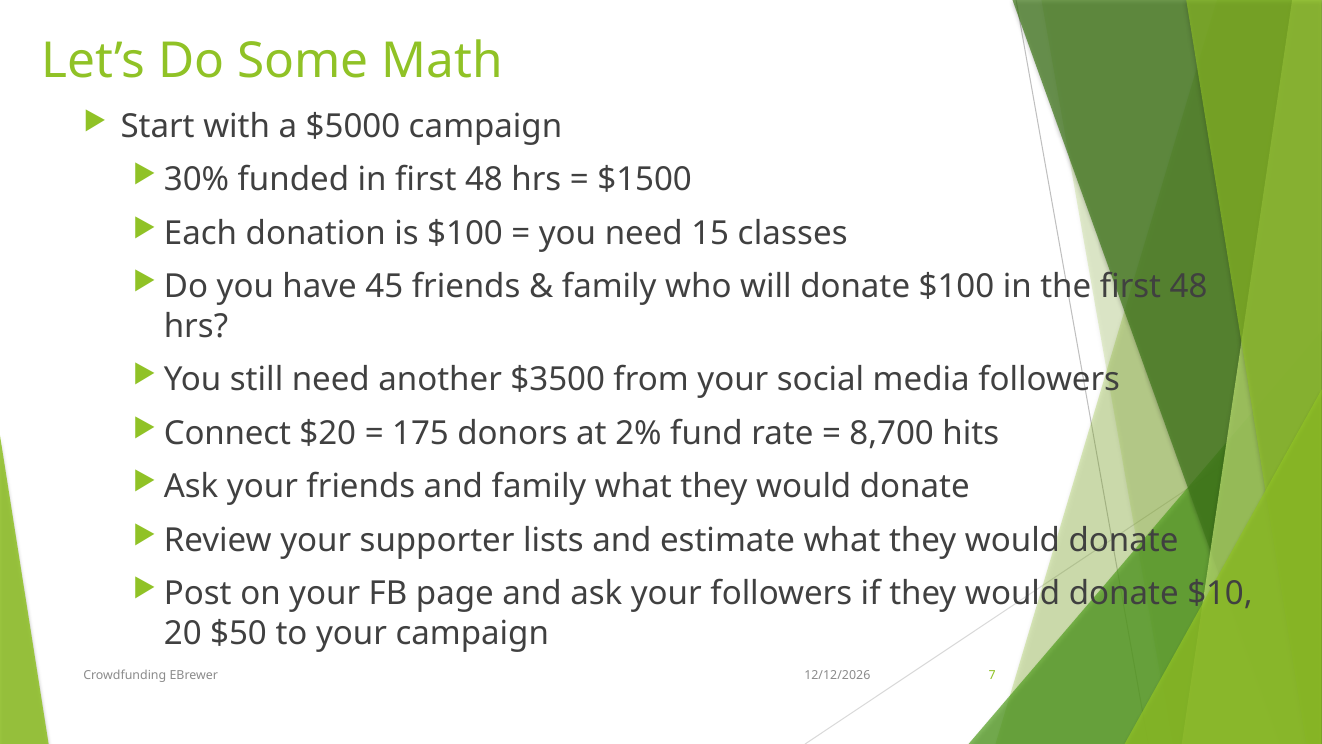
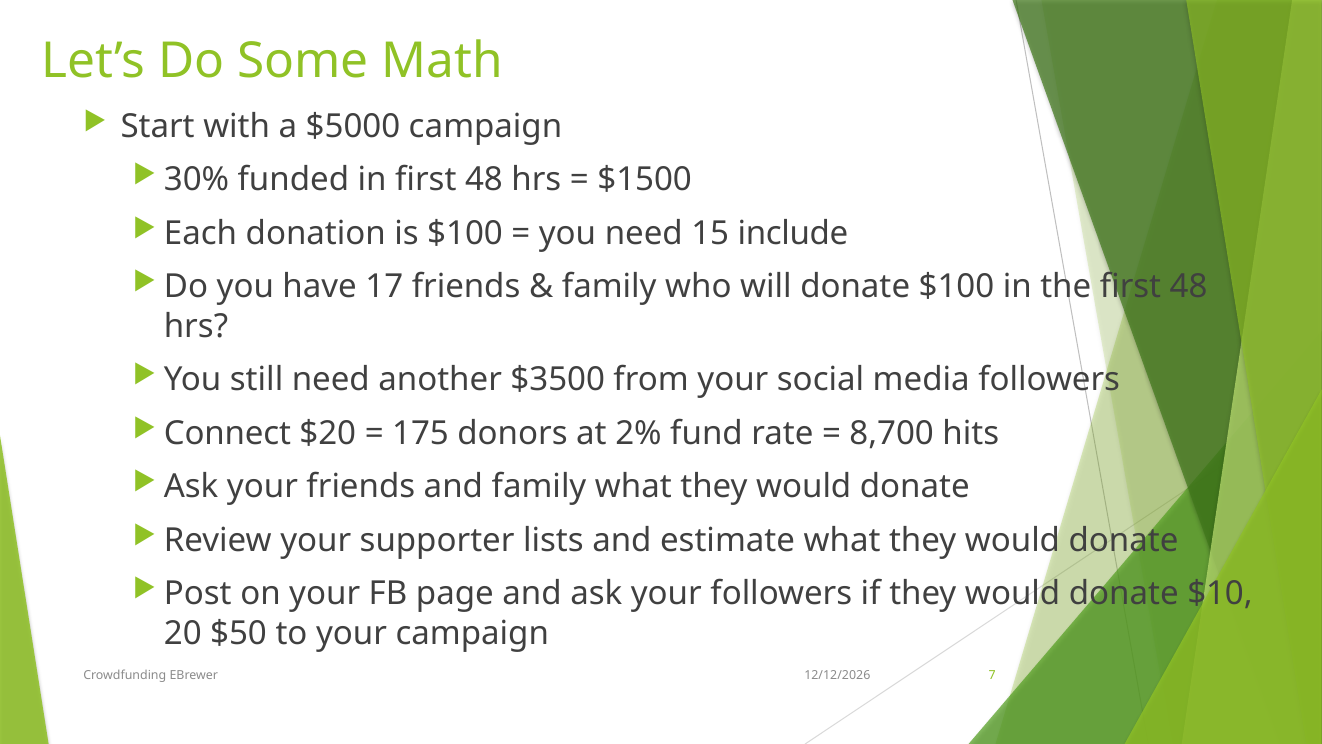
classes: classes -> include
45: 45 -> 17
